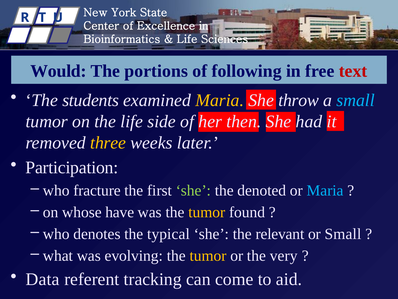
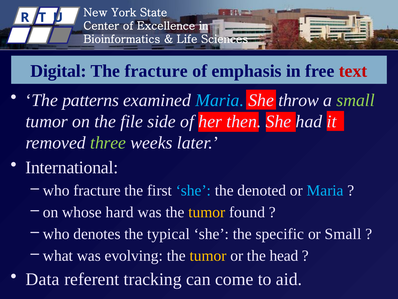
Would: Would -> Digital
The portions: portions -> fracture
following: following -> emphasis
students: students -> patterns
Maria at (220, 100) colour: yellow -> light blue
small at (356, 100) colour: light blue -> light green
the life: life -> file
three colour: yellow -> light green
Participation: Participation -> International
she at (193, 190) colour: light green -> light blue
have: have -> hard
relevant: relevant -> specific
very: very -> head
